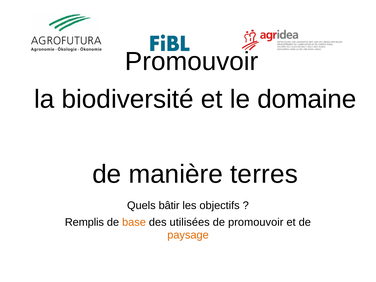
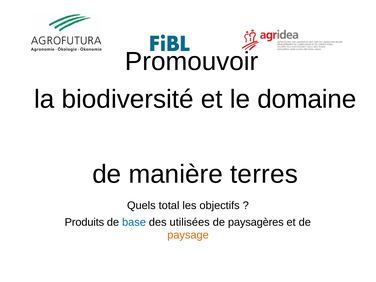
bâtir: bâtir -> total
Remplis: Remplis -> Produits
base colour: orange -> blue
de promouvoir: promouvoir -> paysagères
